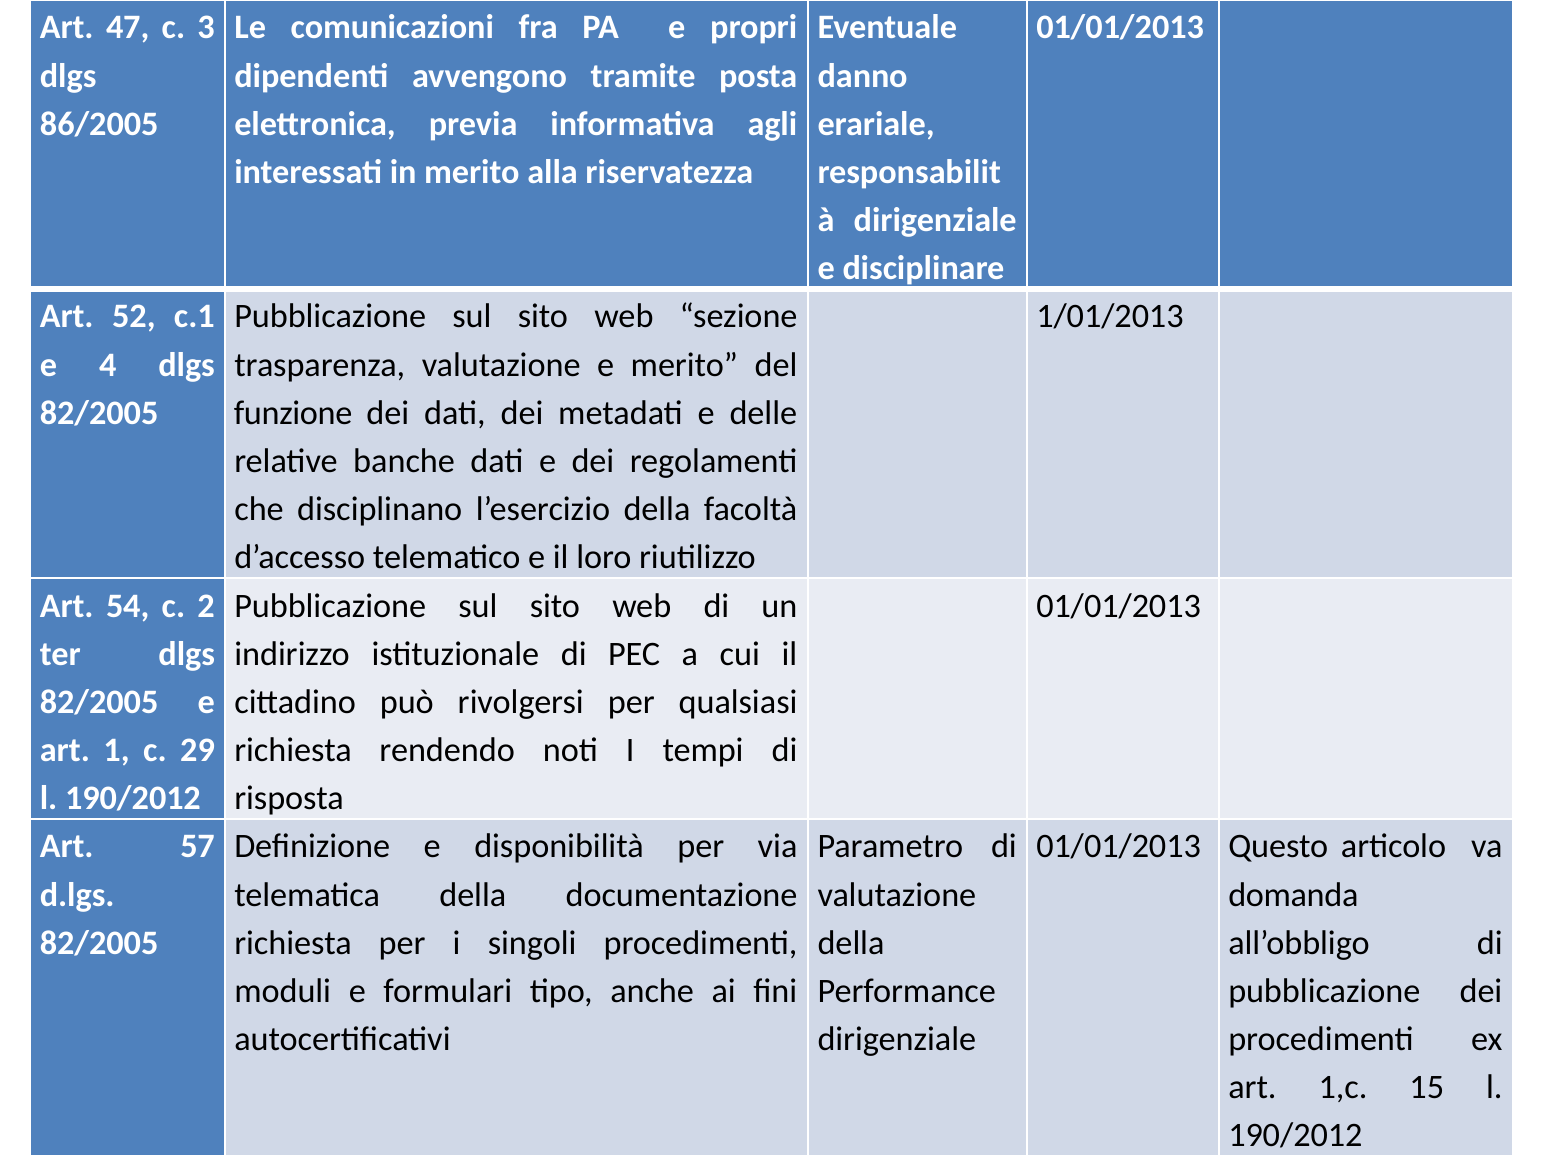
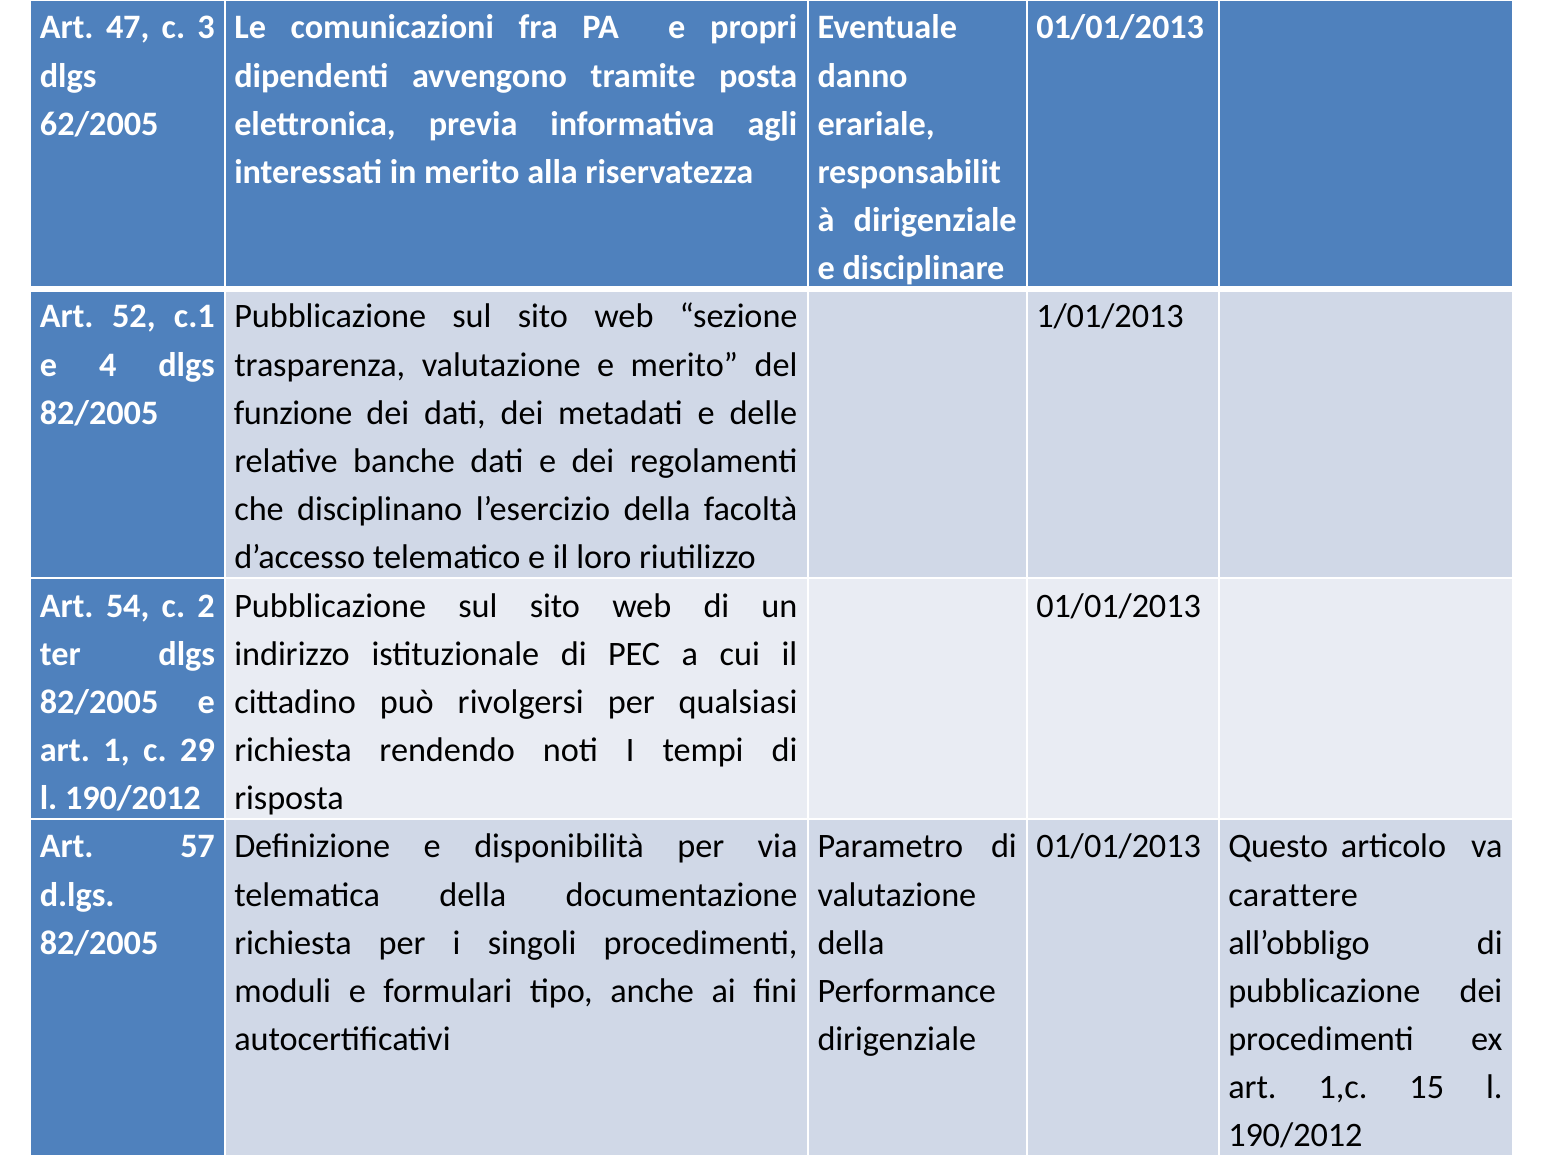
86/2005: 86/2005 -> 62/2005
domanda: domanda -> carattere
